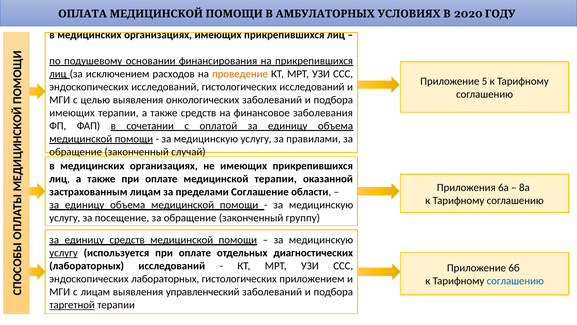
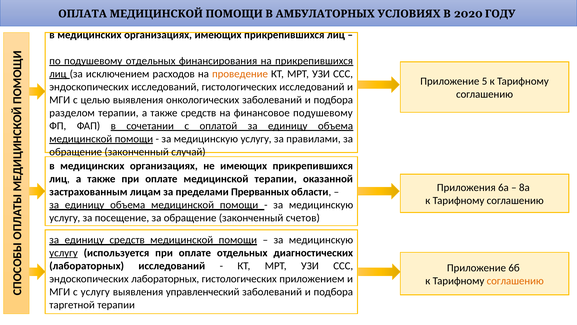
подушевому основании: основании -> отдельных
имеющих at (72, 113): имеющих -> разделом
финансовое заболевания: заболевания -> подушевому
Соглашение: Соглашение -> Прерванных
группу: группу -> счетов
соглашению at (515, 280) colour: blue -> orange
с лицам: лицам -> услугу
таргетной underline: present -> none
